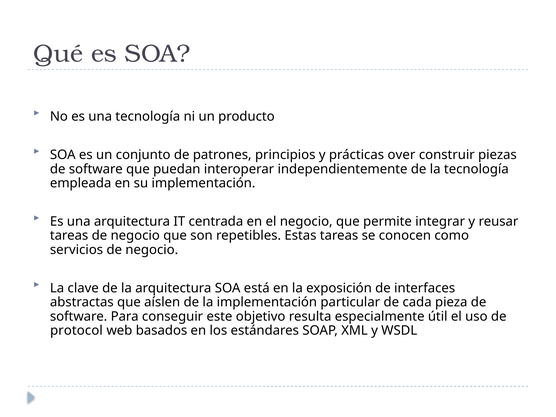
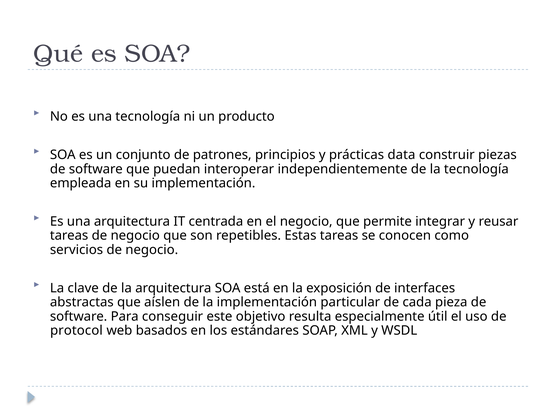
over: over -> data
